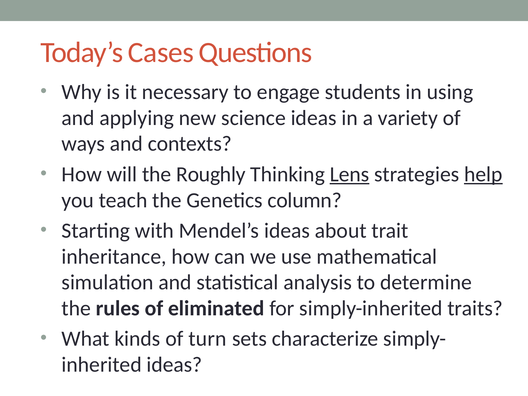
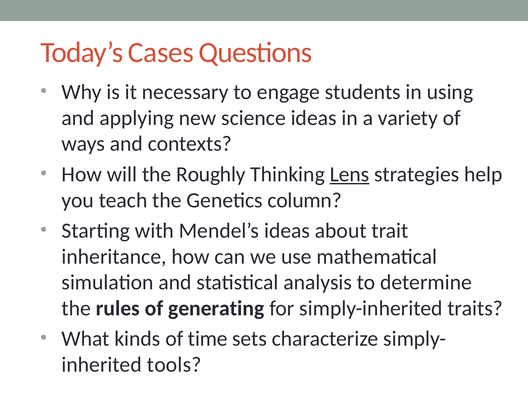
help underline: present -> none
eliminated: eliminated -> generating
turn: turn -> time
ideas at (174, 365): ideas -> tools
